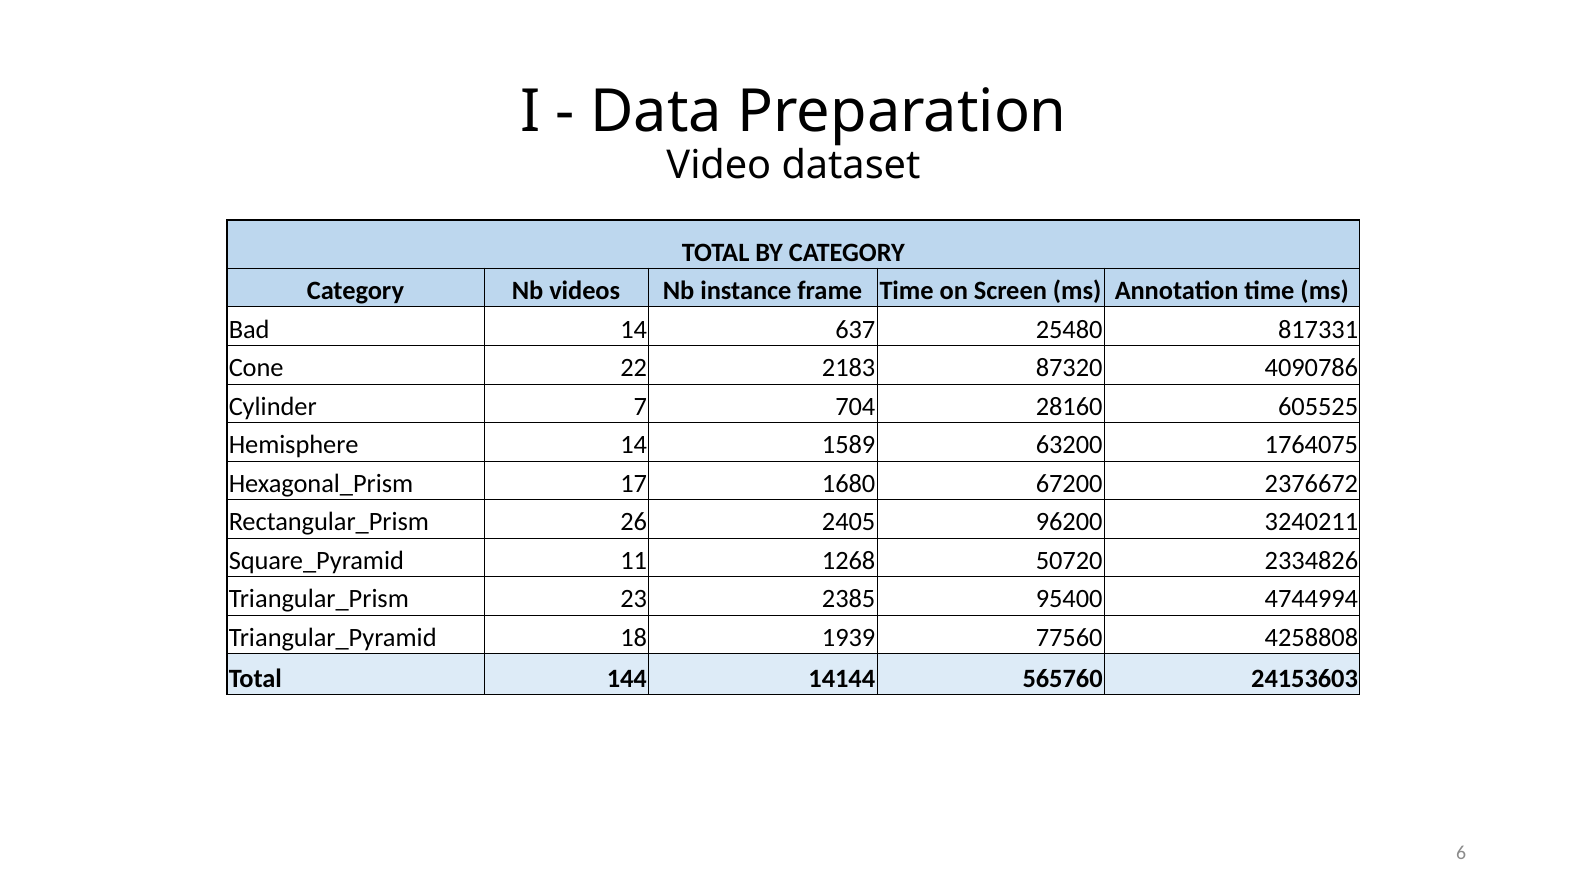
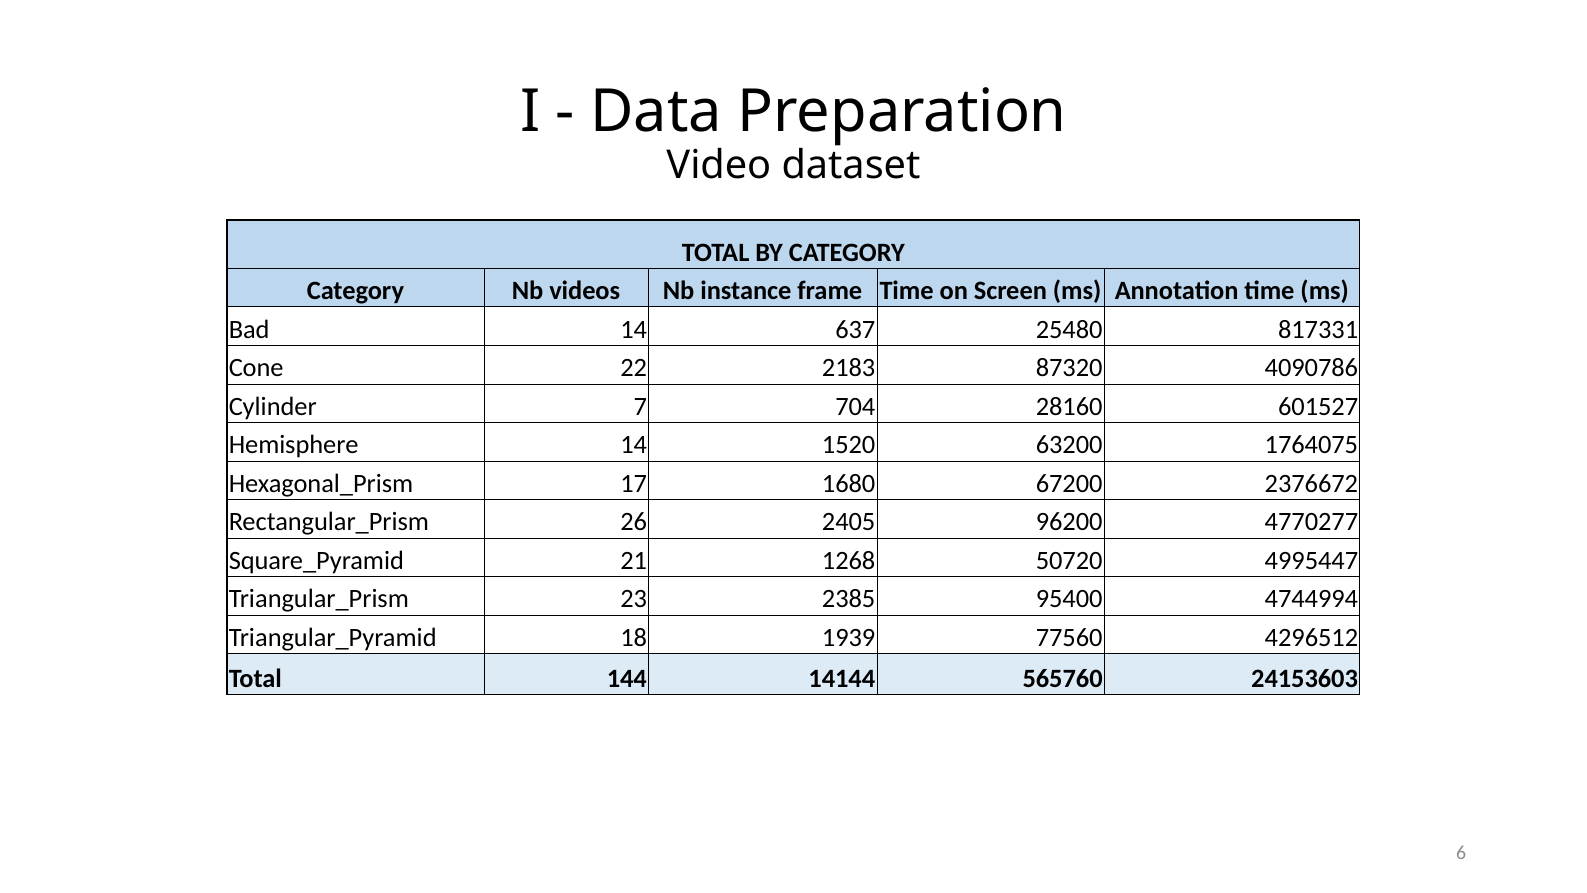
605525: 605525 -> 601527
1589: 1589 -> 1520
3240211: 3240211 -> 4770277
11: 11 -> 21
2334826: 2334826 -> 4995447
4258808: 4258808 -> 4296512
